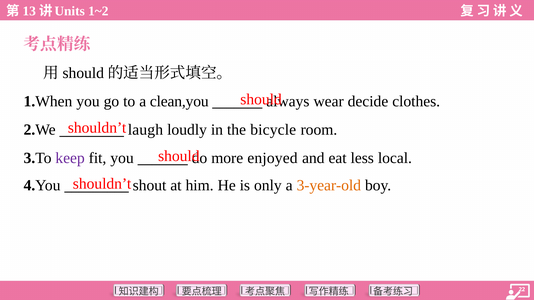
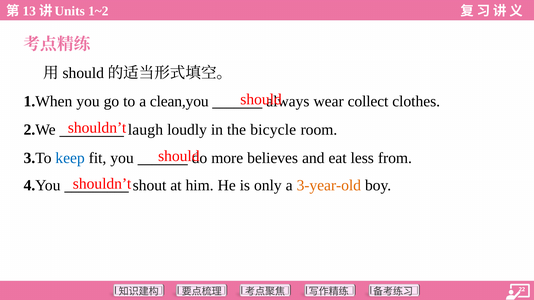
decide: decide -> collect
keep colour: purple -> blue
enjoyed: enjoyed -> believes
local: local -> from
